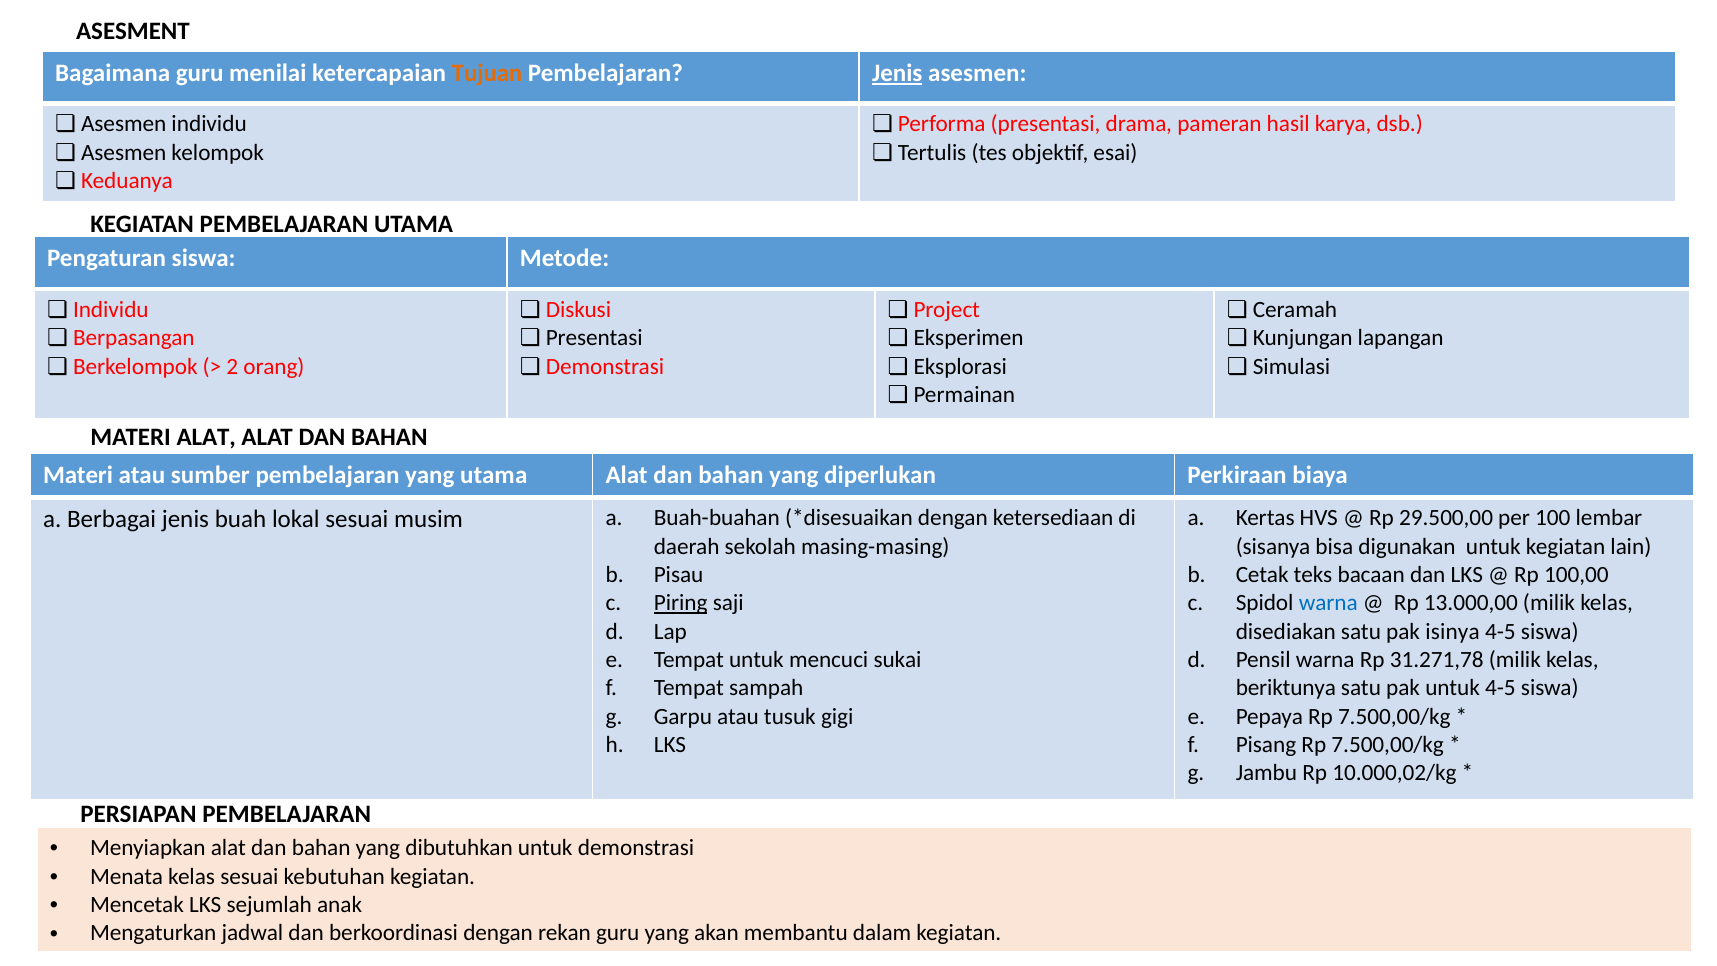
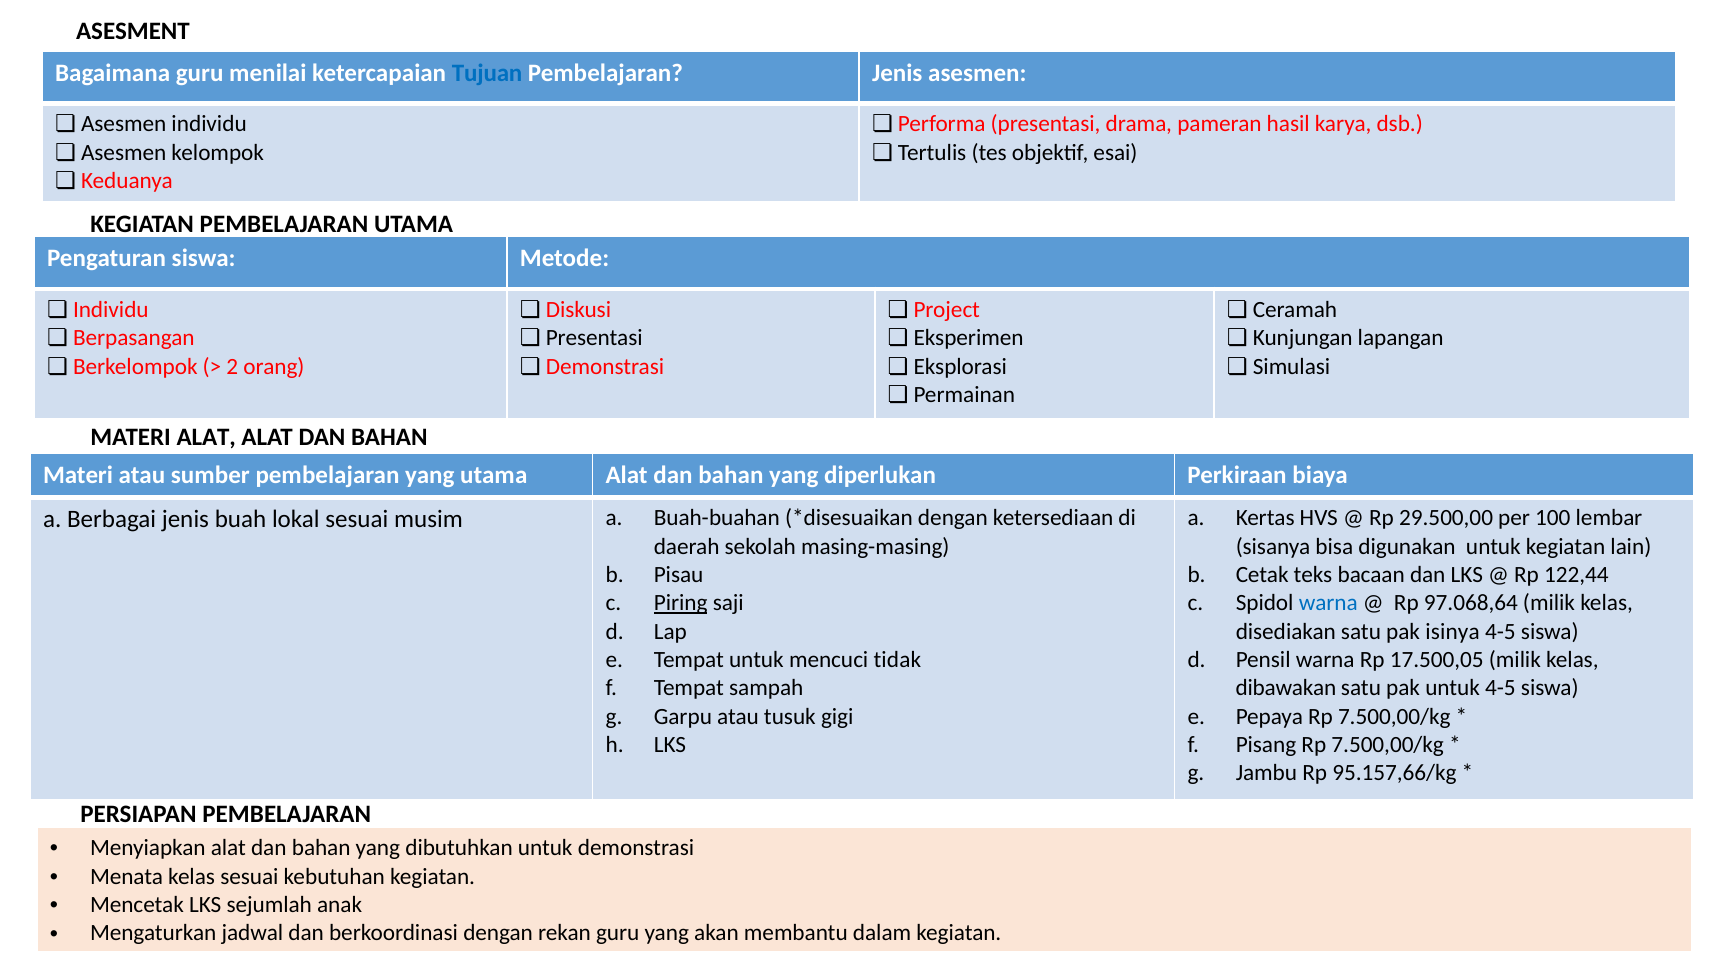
Tujuan colour: orange -> blue
Jenis at (897, 73) underline: present -> none
100,00: 100,00 -> 122,44
13.000,00: 13.000,00 -> 97.068,64
sukai: sukai -> tidak
31.271,78: 31.271,78 -> 17.500,05
beriktunya: beriktunya -> dibawakan
10.000,02/kg: 10.000,02/kg -> 95.157,66/kg
